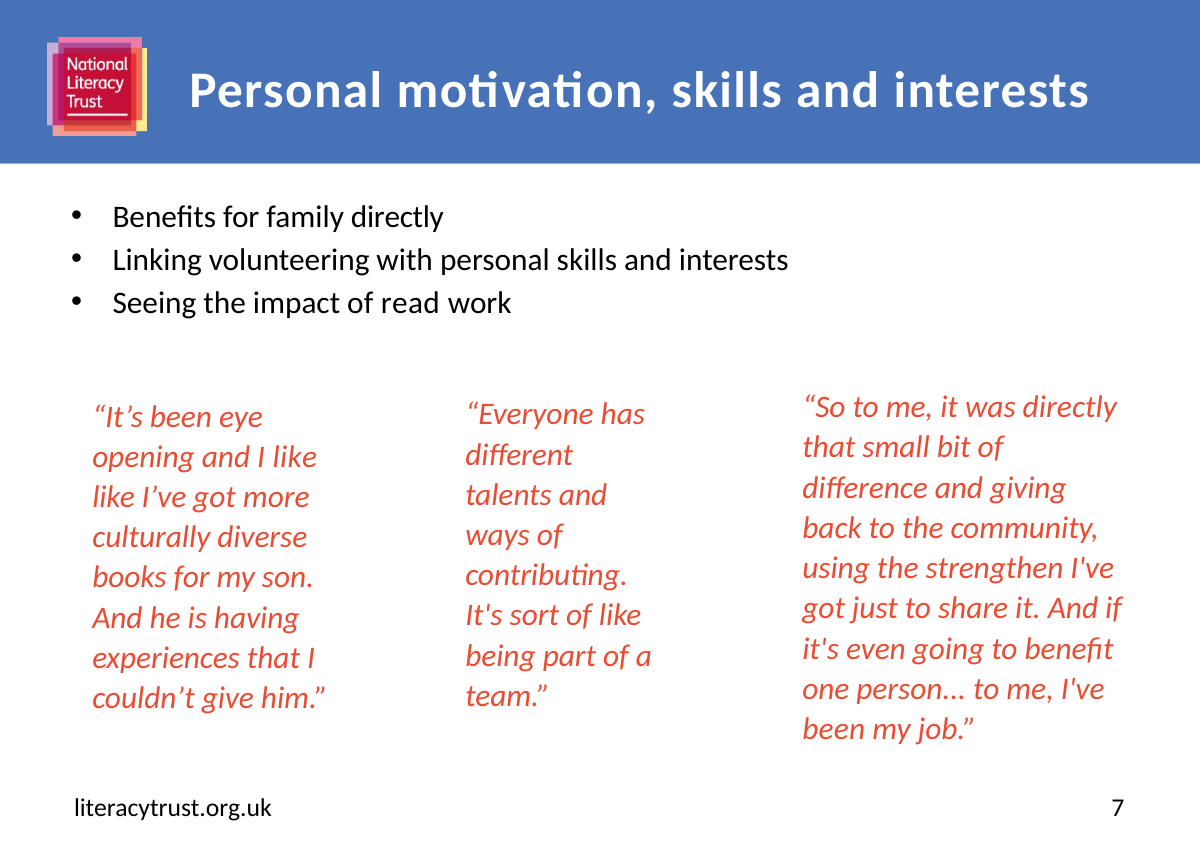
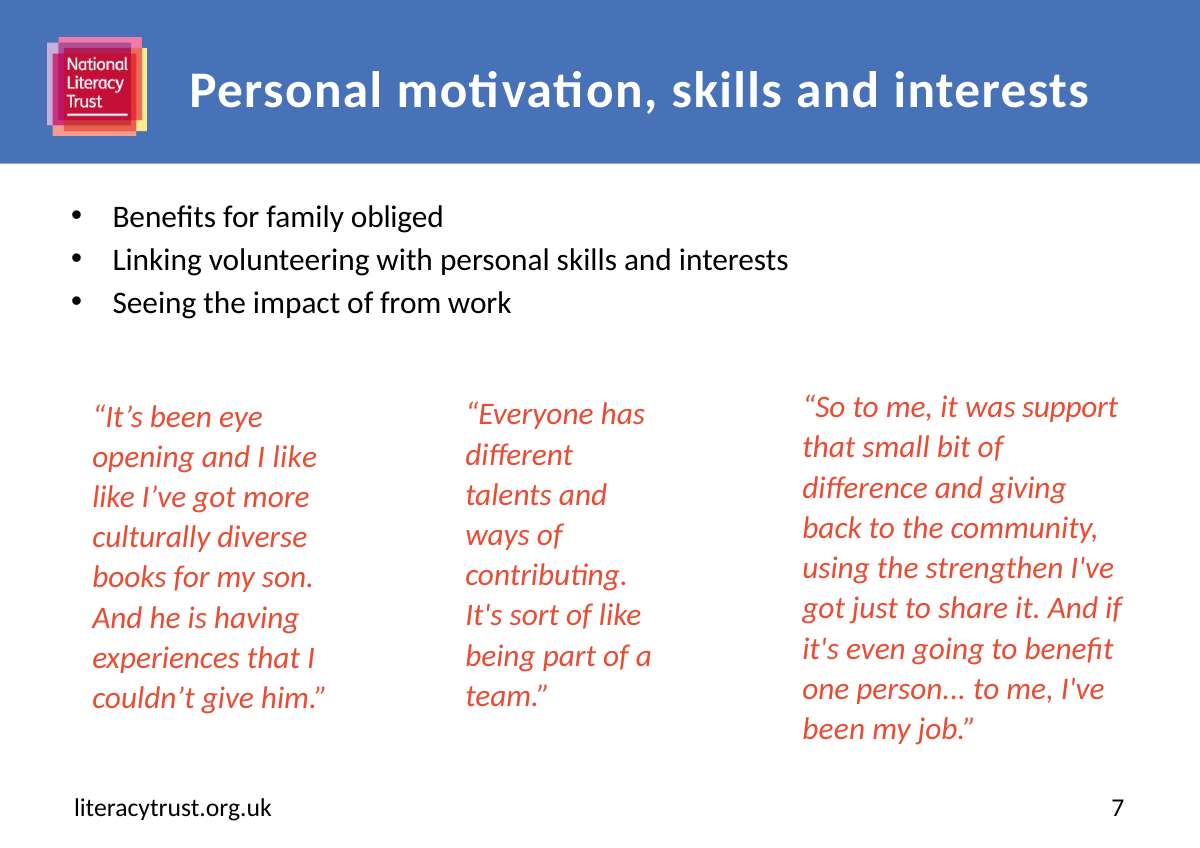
family directly: directly -> obliged
read: read -> from
was directly: directly -> support
